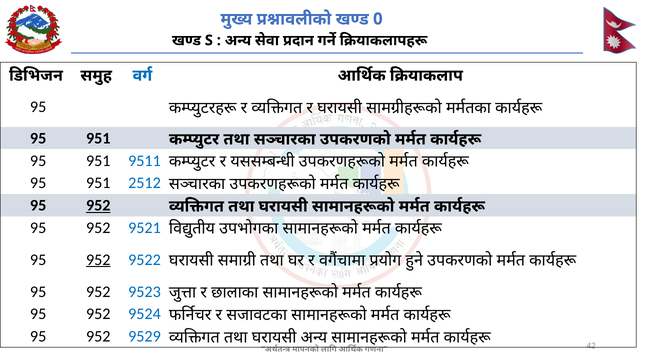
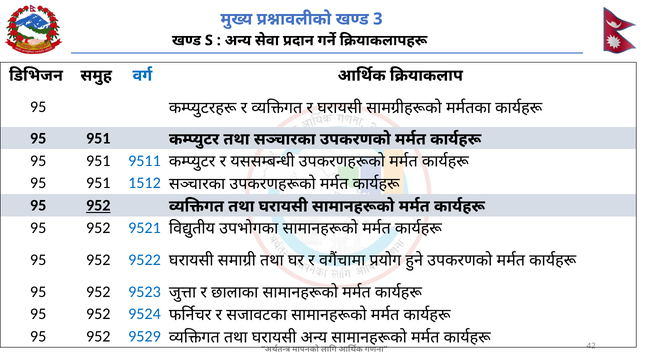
0: 0 -> 3
2512: 2512 -> 1512
952 at (98, 260) underline: present -> none
